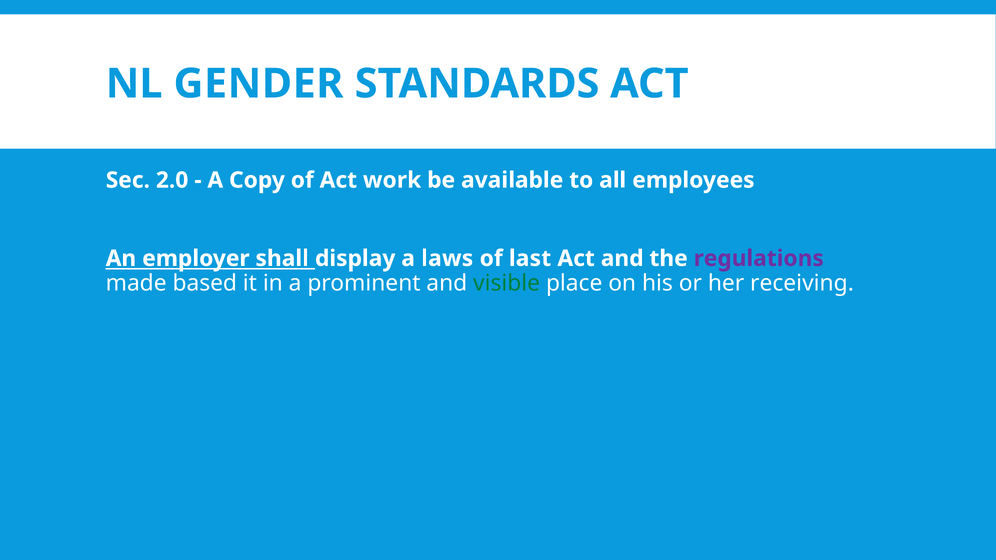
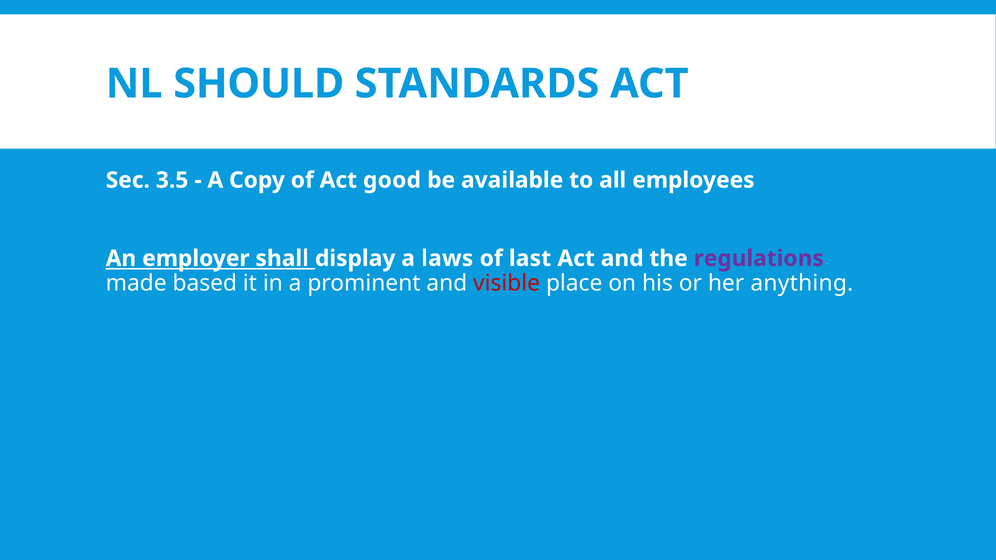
GENDER: GENDER -> SHOULD
2.0: 2.0 -> 3.5
work: work -> good
visible colour: green -> red
receiving: receiving -> anything
